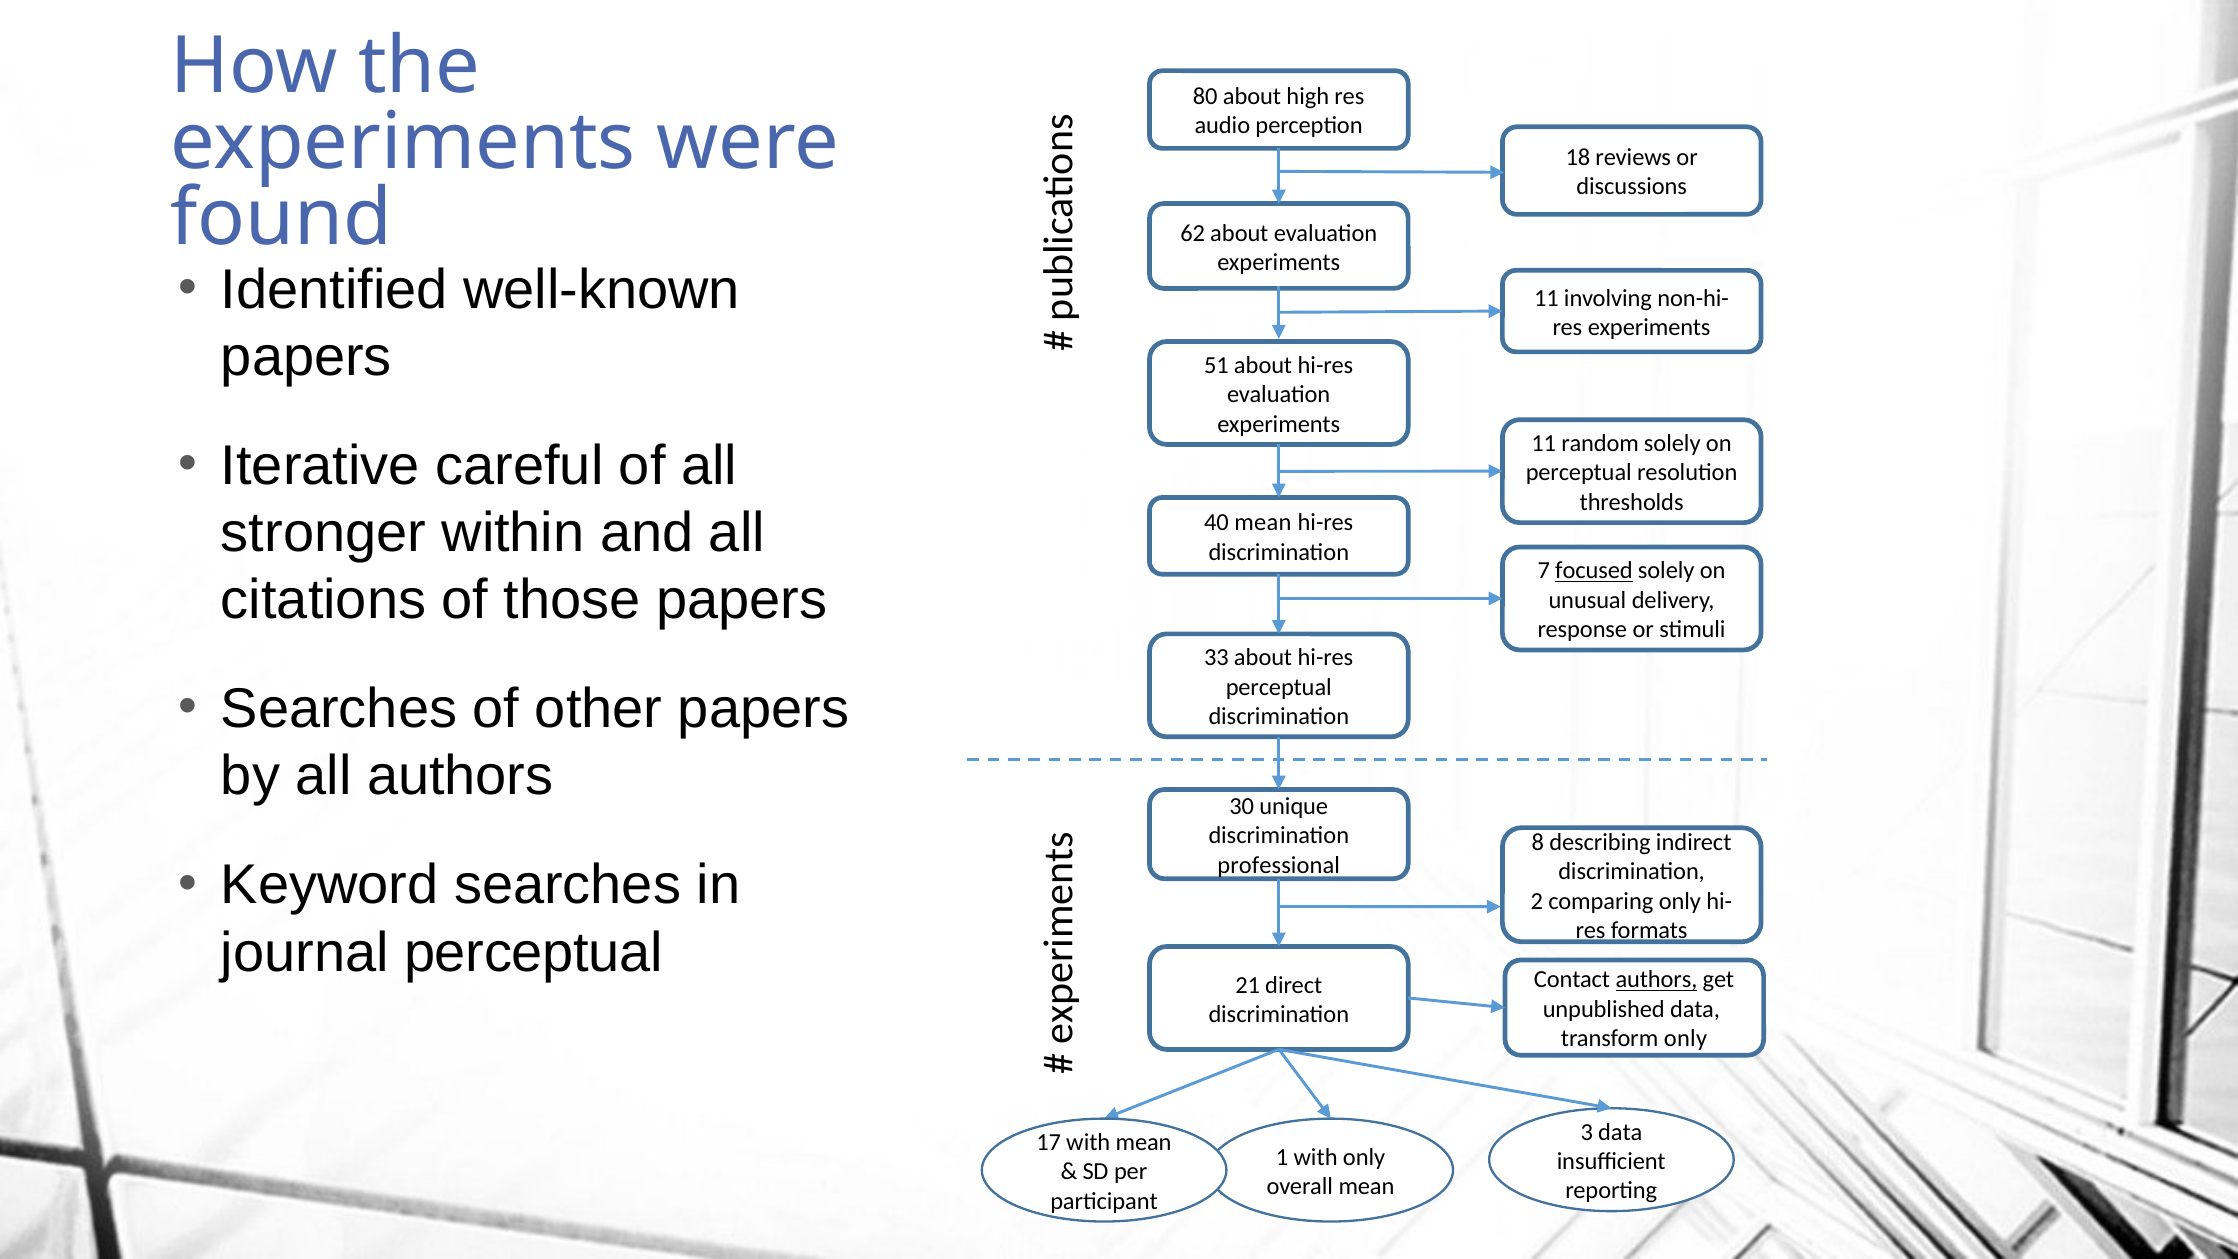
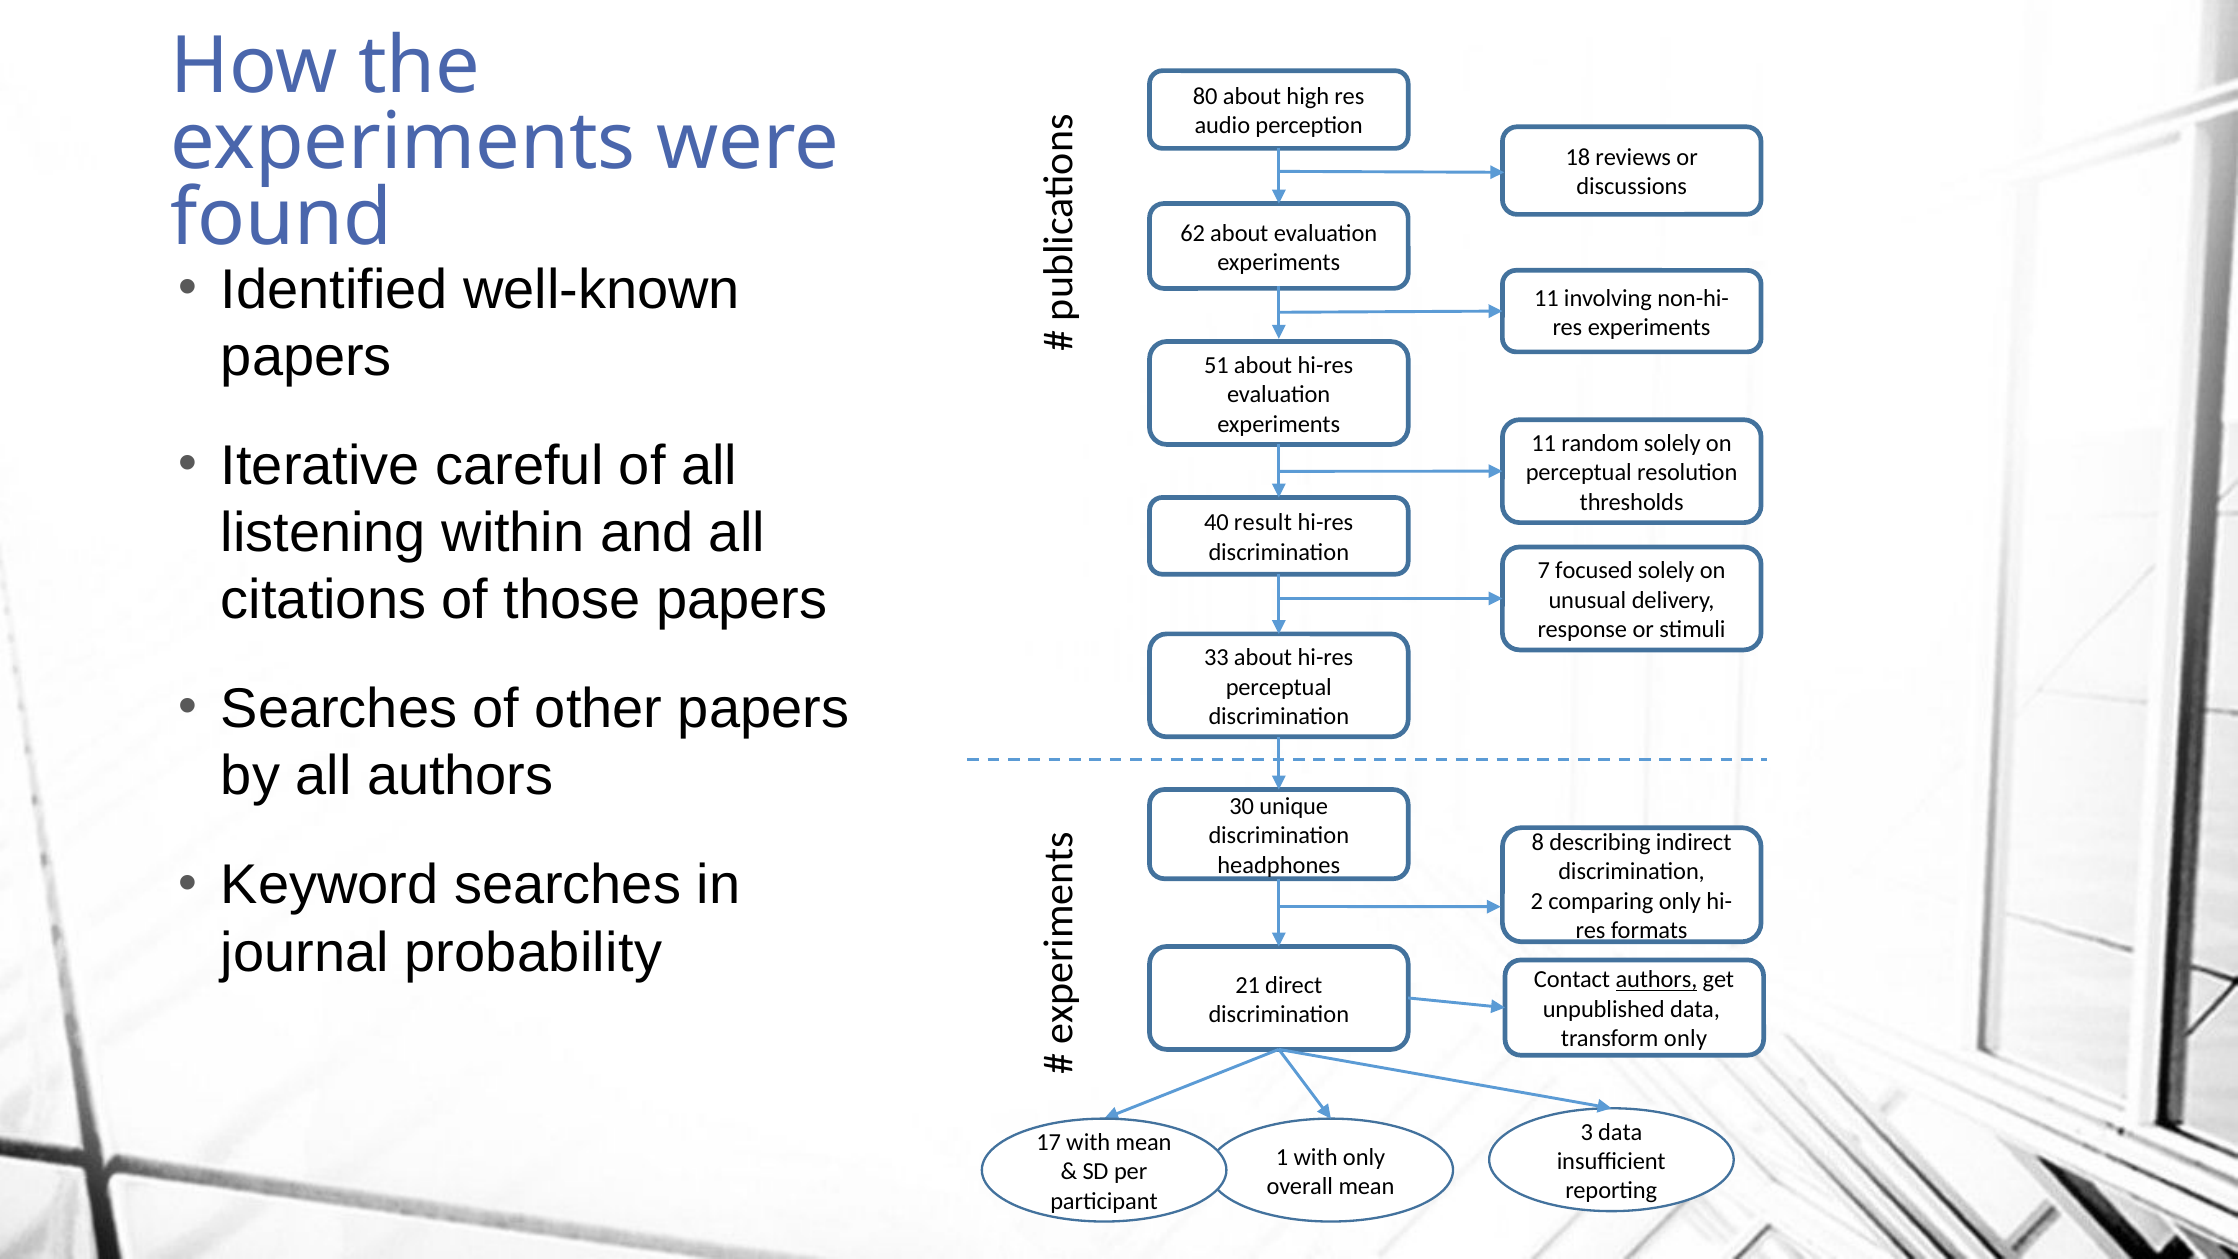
stronger: stronger -> listening
40 mean: mean -> result
focused underline: present -> none
professional: professional -> headphones
journal perceptual: perceptual -> probability
